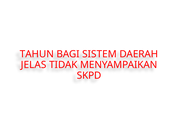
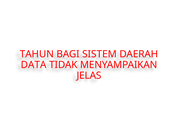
JELAS: JELAS -> DATA
SKPD: SKPD -> JELAS
